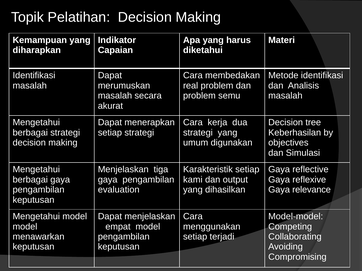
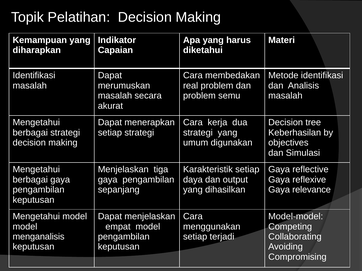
kami: kami -> daya
evaluation: evaluation -> sepanjang
menawarkan: menawarkan -> menganalisis
